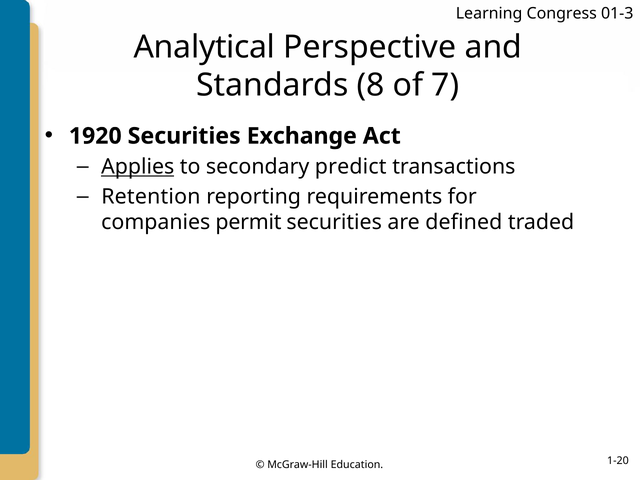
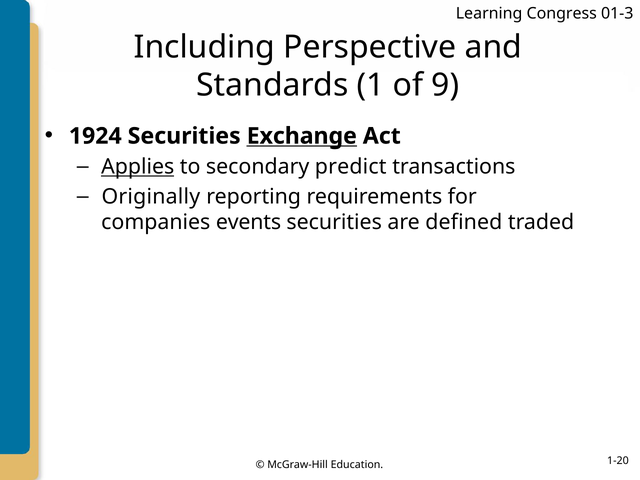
Analytical: Analytical -> Including
8: 8 -> 1
7: 7 -> 9
1920: 1920 -> 1924
Exchange underline: none -> present
Retention: Retention -> Originally
permit: permit -> events
